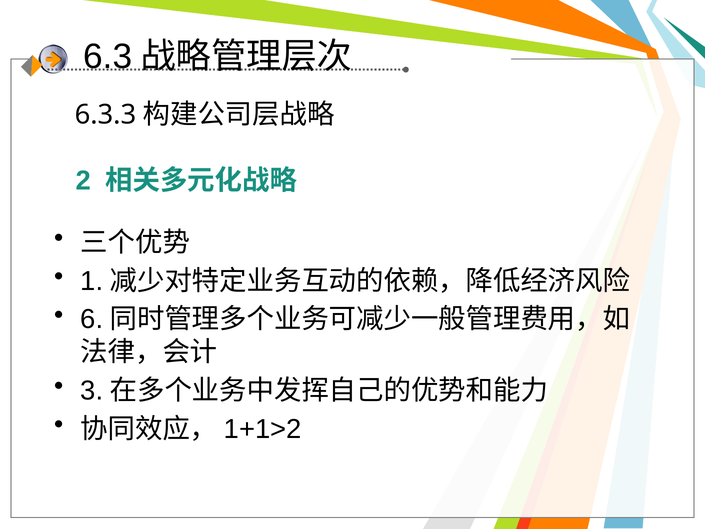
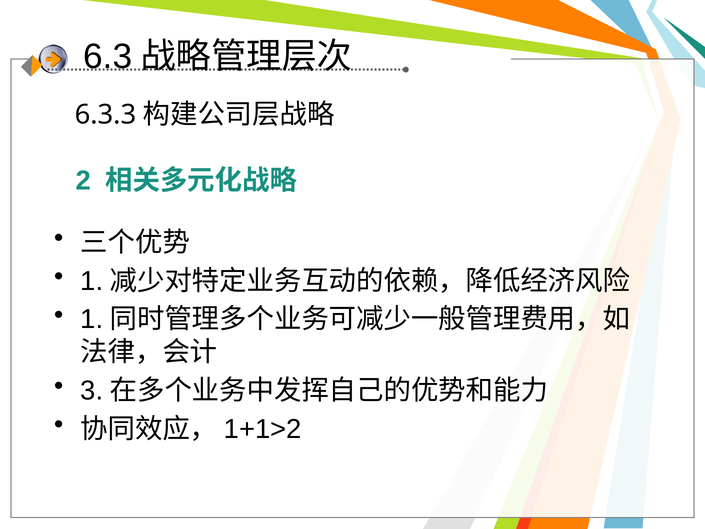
6 at (92, 319): 6 -> 1
